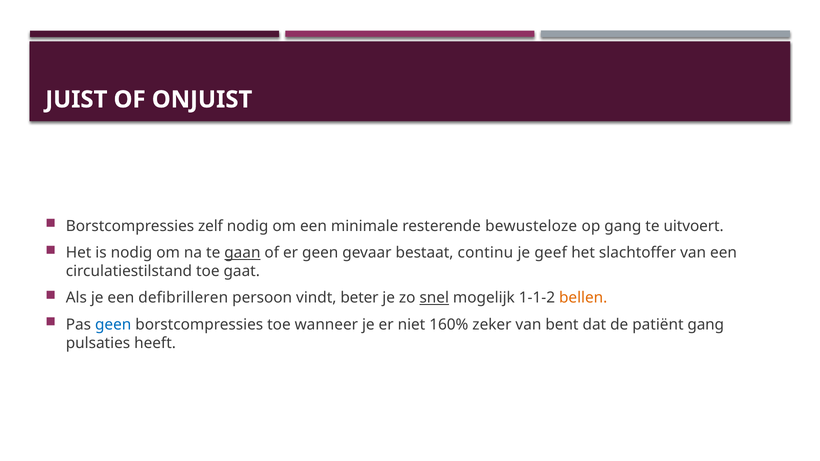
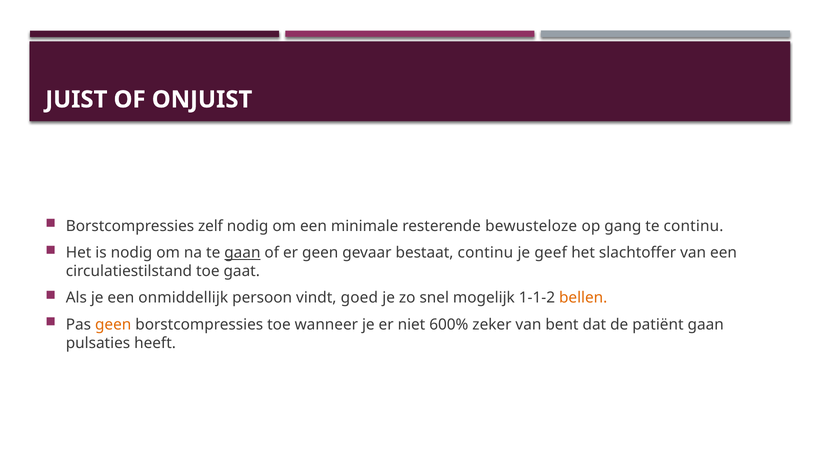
te uitvoert: uitvoert -> continu
defibrilleren: defibrilleren -> onmiddellijk
beter: beter -> goed
snel underline: present -> none
geen at (113, 325) colour: blue -> orange
160%: 160% -> 600%
patiënt gang: gang -> gaan
